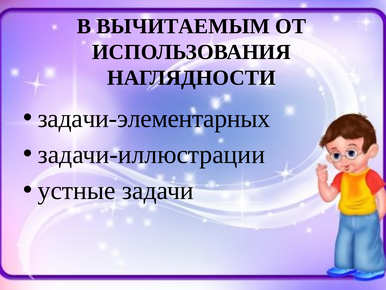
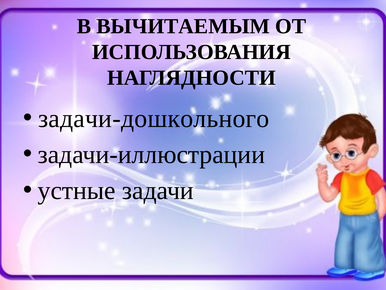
задачи-элементарных: задачи-элементарных -> задачи-дошкольного
